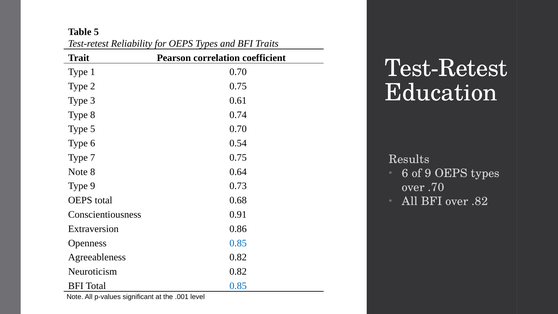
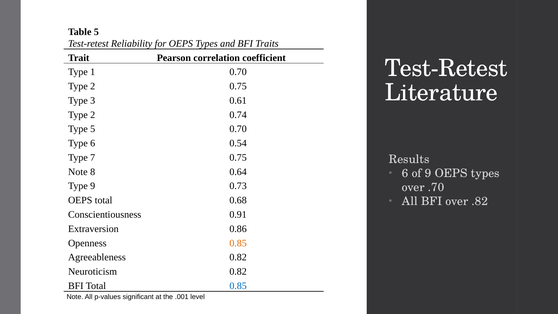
Education: Education -> Literature
8 at (93, 115): 8 -> 2
0.85 at (238, 243) colour: blue -> orange
